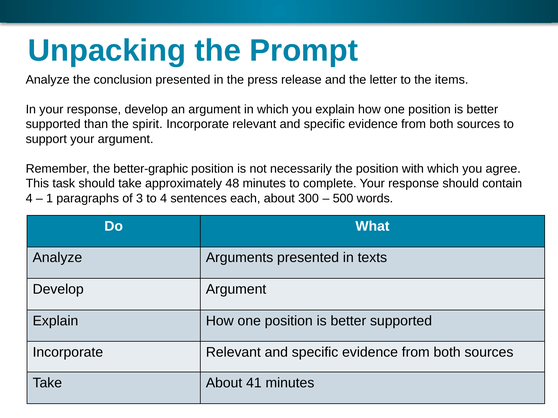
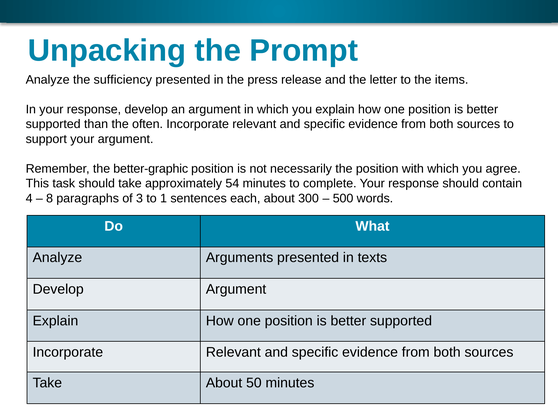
conclusion: conclusion -> sufficiency
spirit: spirit -> often
48: 48 -> 54
1: 1 -> 8
to 4: 4 -> 1
About 41: 41 -> 50
